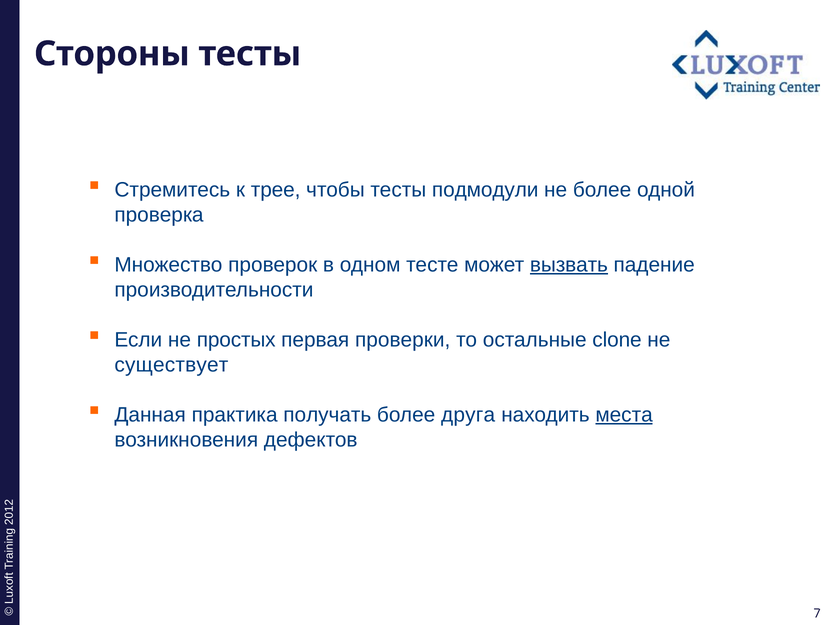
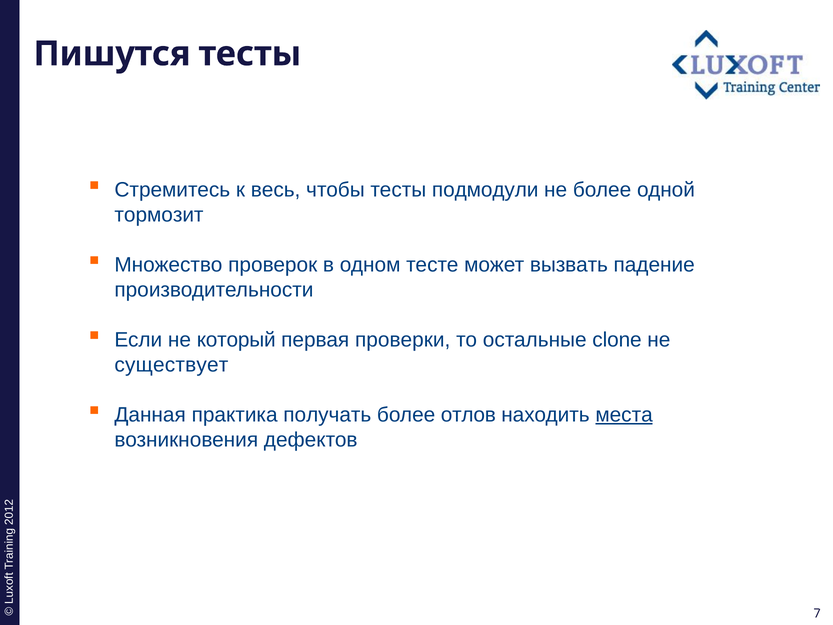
Стороны: Стороны -> Пишутся
трее: трее -> весь
проверка: проверка -> тормозит
вызвать underline: present -> none
простых: простых -> который
друга: друга -> отлов
